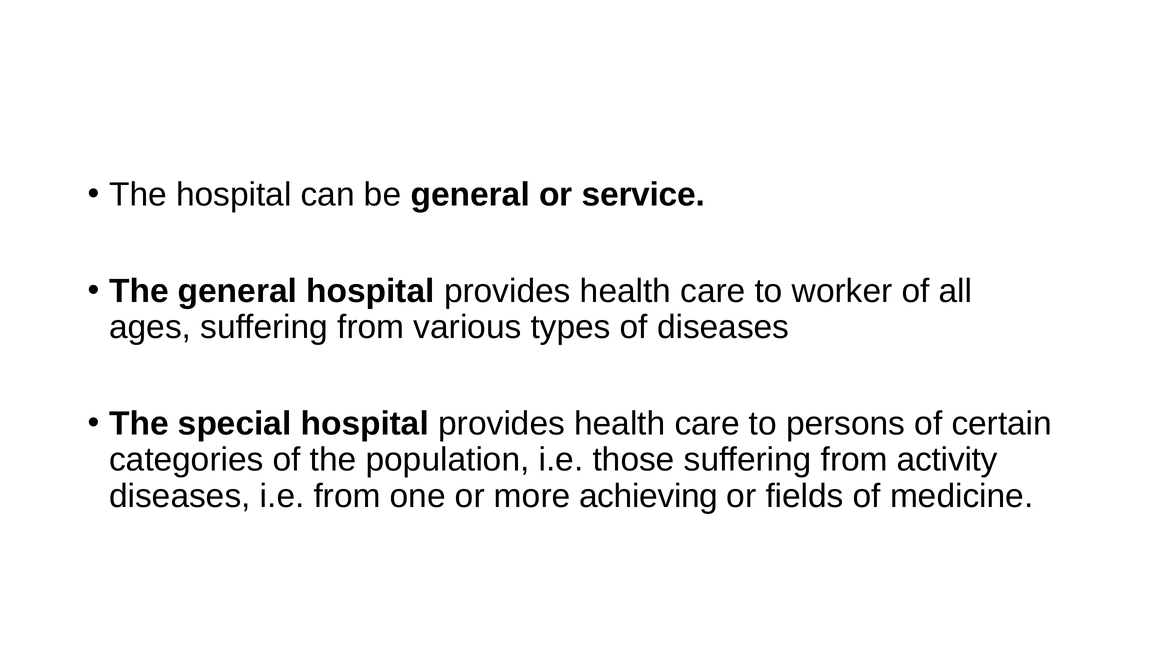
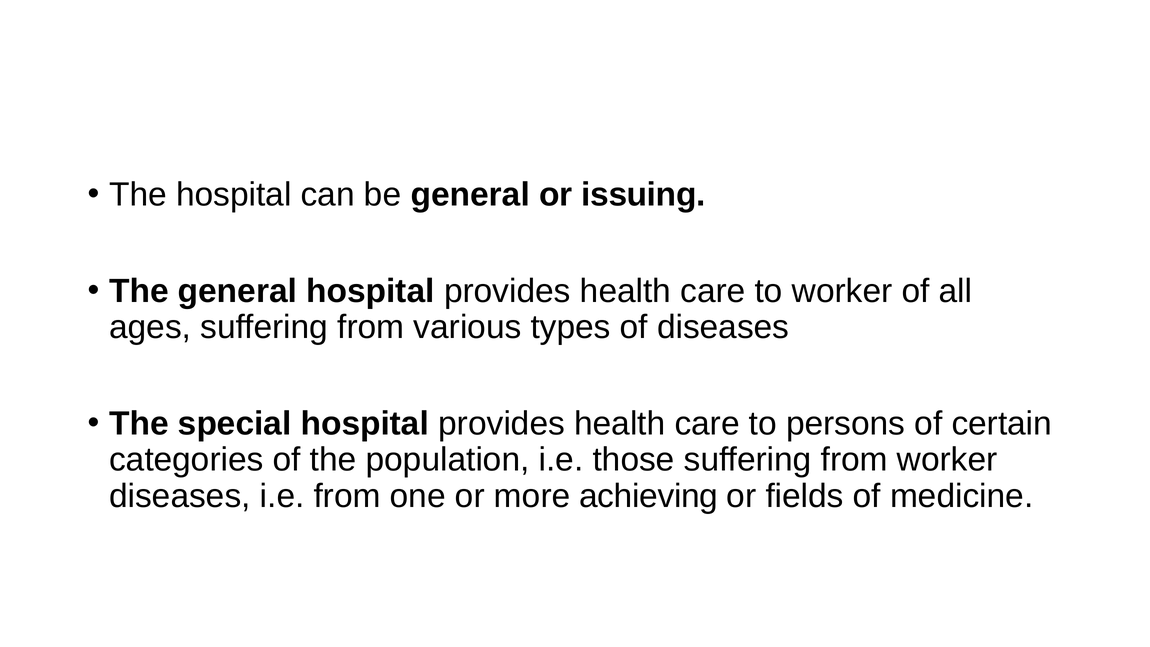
service: service -> issuing
from activity: activity -> worker
